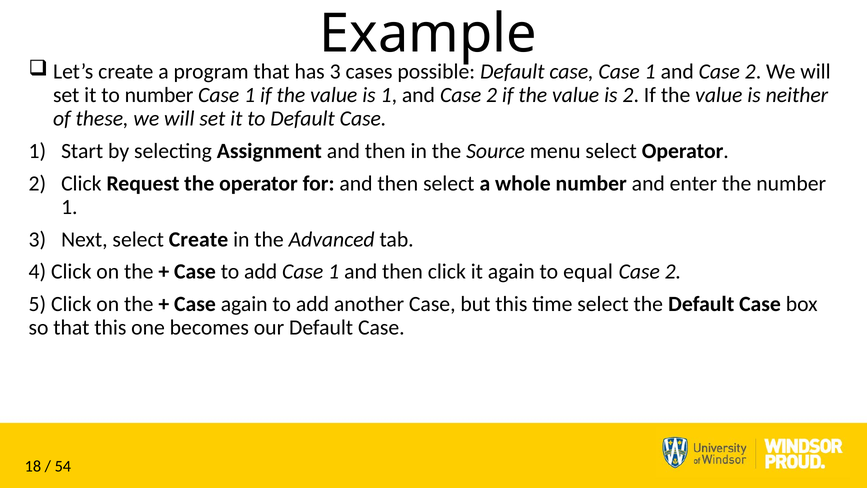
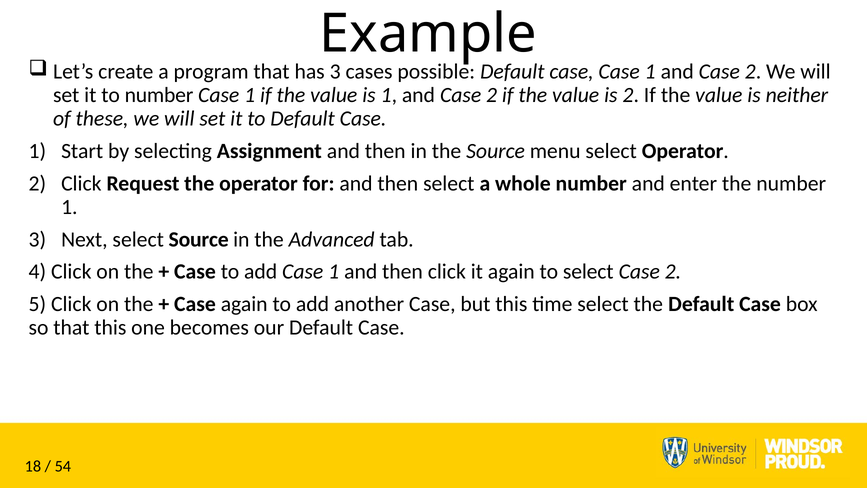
select Create: Create -> Source
to equal: equal -> select
